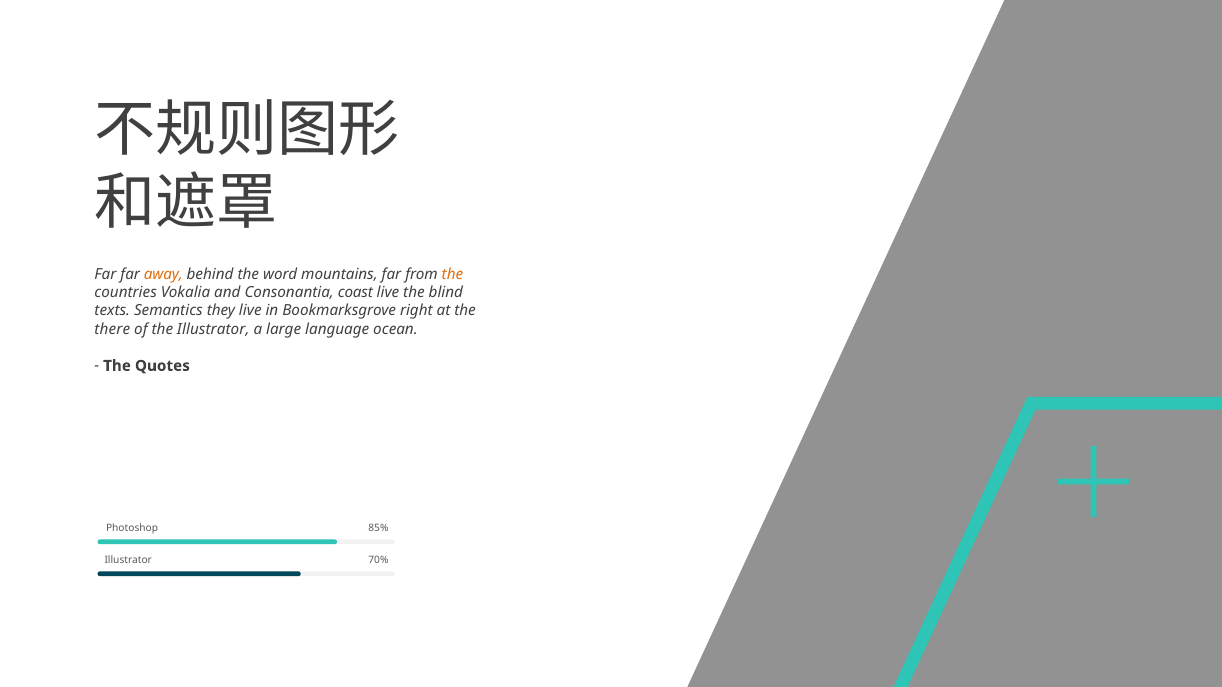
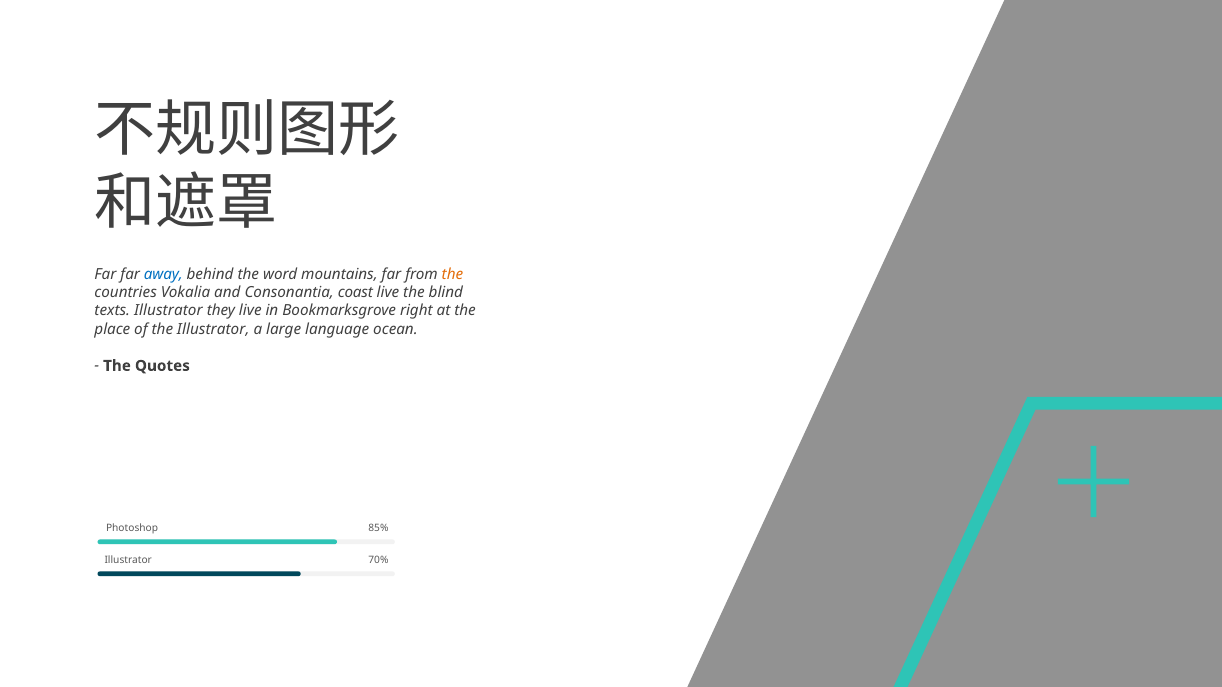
away colour: orange -> blue
texts Semantics: Semantics -> Illustrator
there: there -> place
